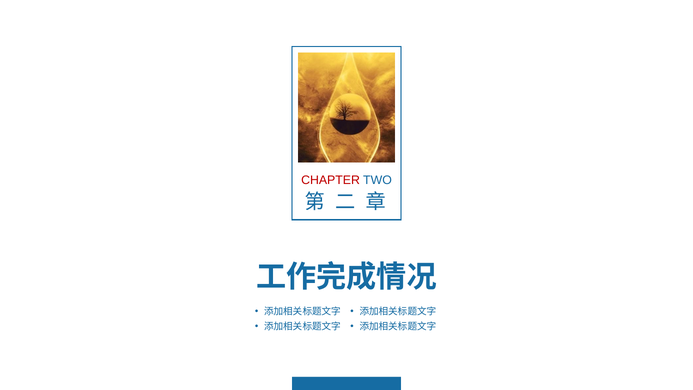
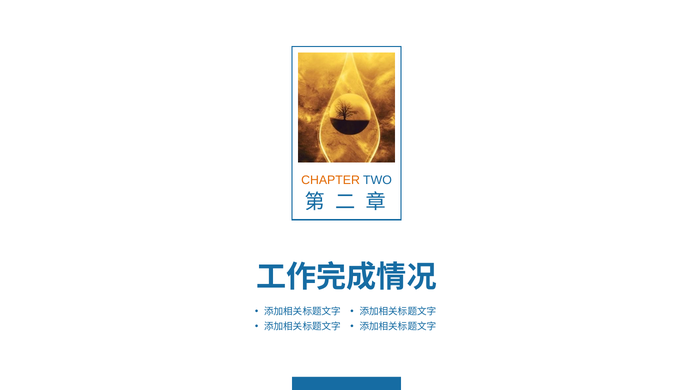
CHAPTER colour: red -> orange
